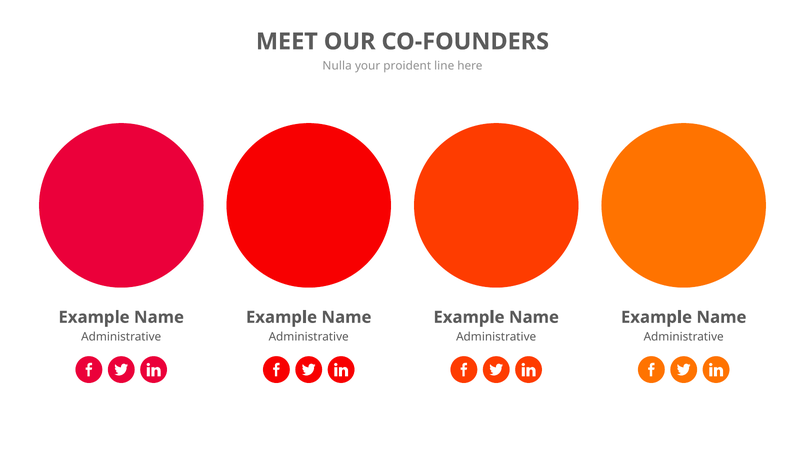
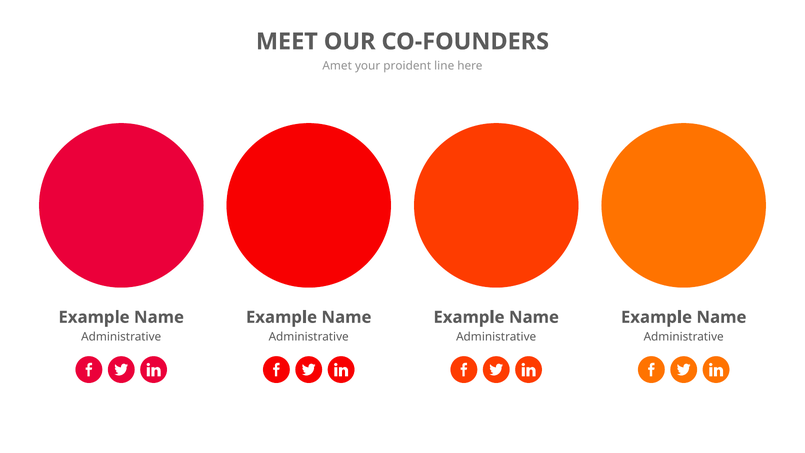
Nulla: Nulla -> Amet
